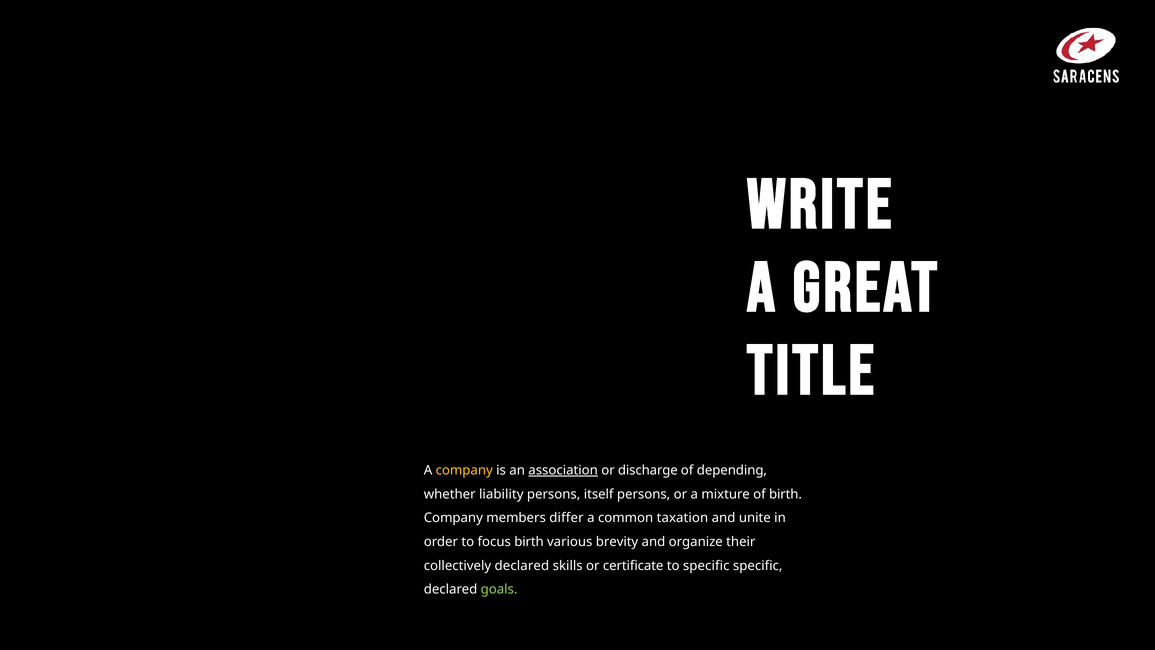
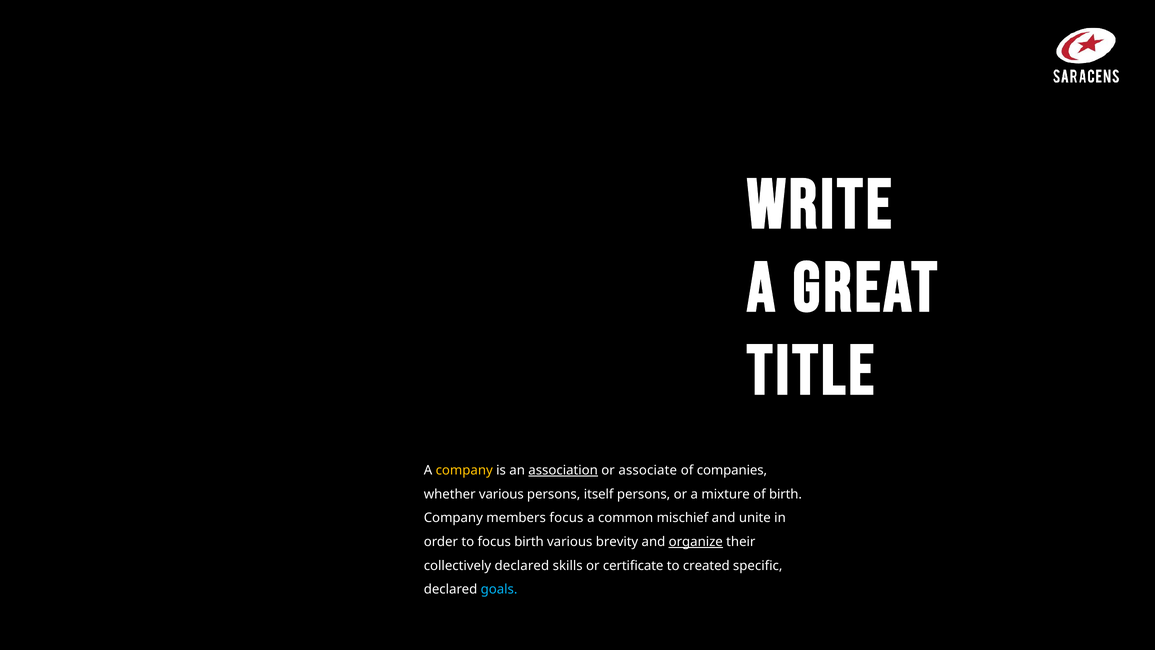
discharge: discharge -> associate
depending: depending -> companies
whether liability: liability -> various
members differ: differ -> focus
taxation: taxation -> mischief
organize underline: none -> present
to specific: specific -> created
goals colour: light green -> light blue
